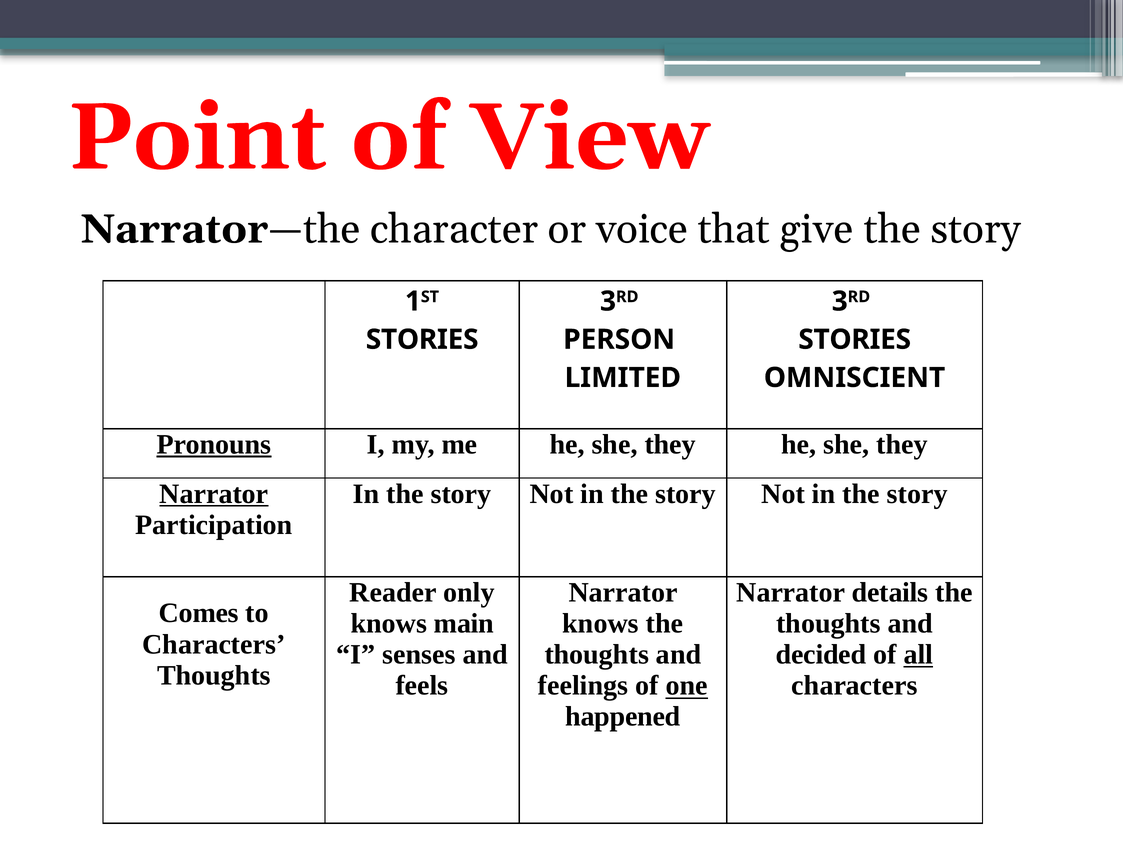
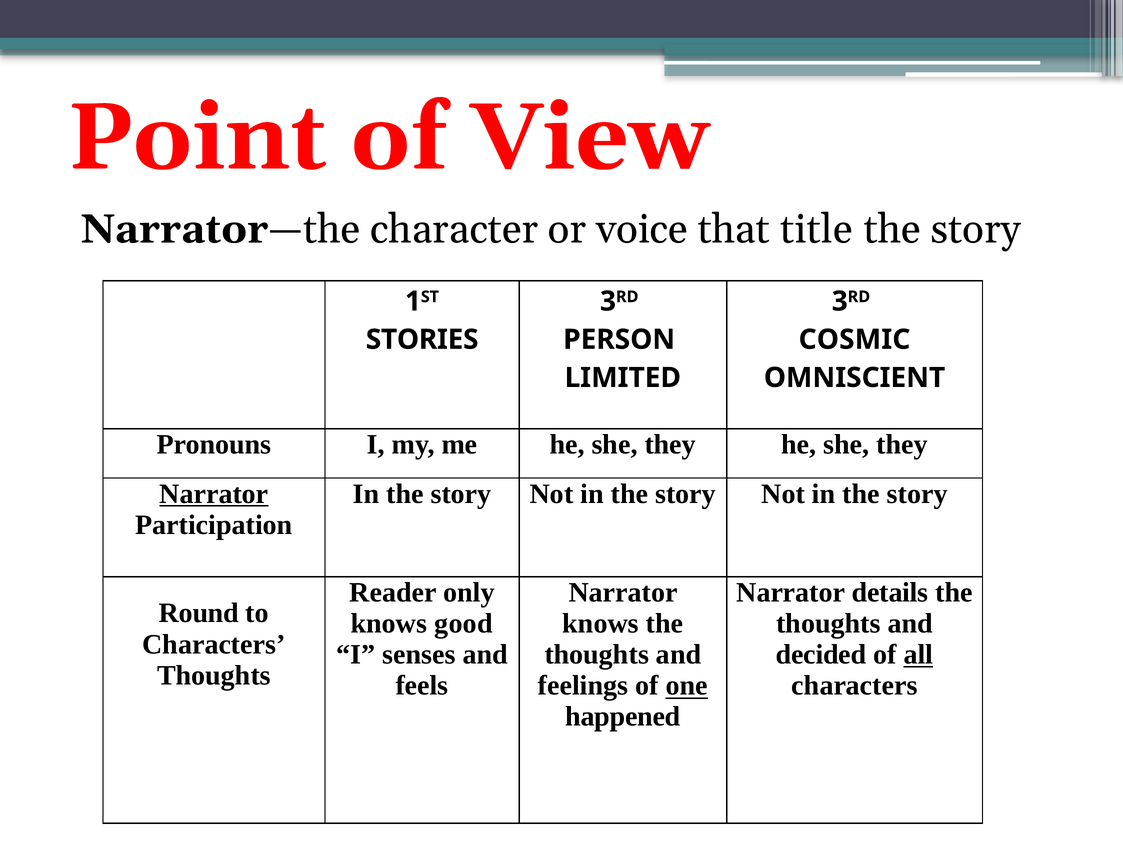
give: give -> title
STORIES at (855, 340): STORIES -> COSMIC
Pronouns underline: present -> none
Comes: Comes -> Round
main: main -> good
